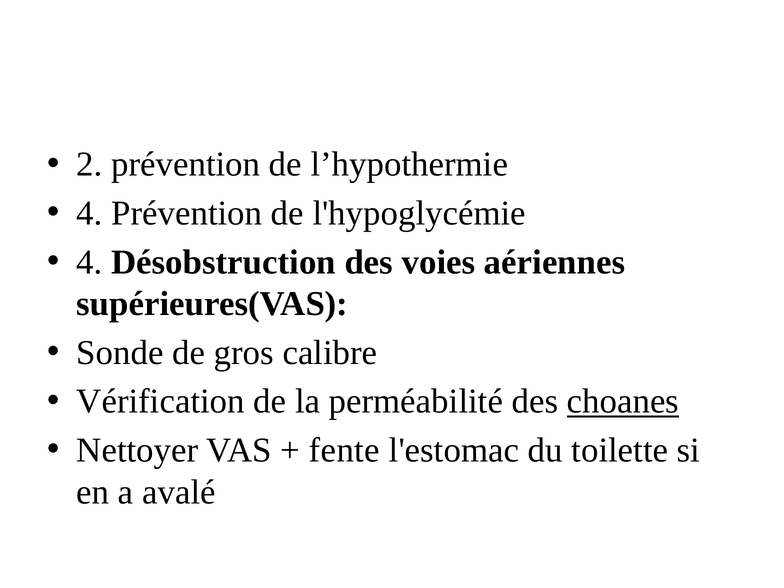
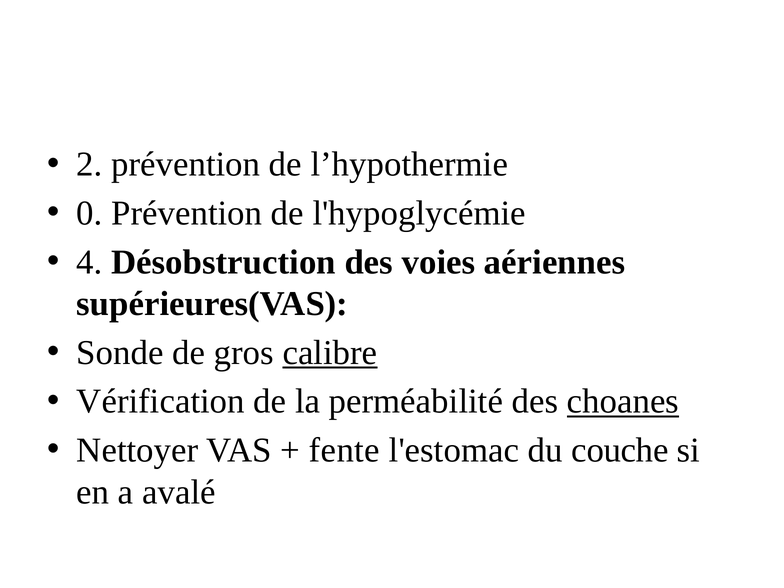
4 at (90, 213): 4 -> 0
calibre underline: none -> present
toilette: toilette -> couche
